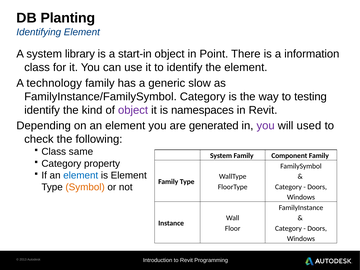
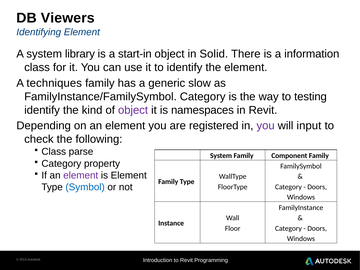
Planting: Planting -> Viewers
Point: Point -> Solid
technology: technology -> techniques
generated: generated -> registered
used: used -> input
same: same -> parse
element at (81, 175) colour: blue -> purple
Symbol colour: orange -> blue
